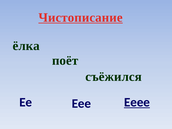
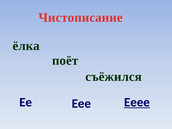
Чистописание underline: present -> none
